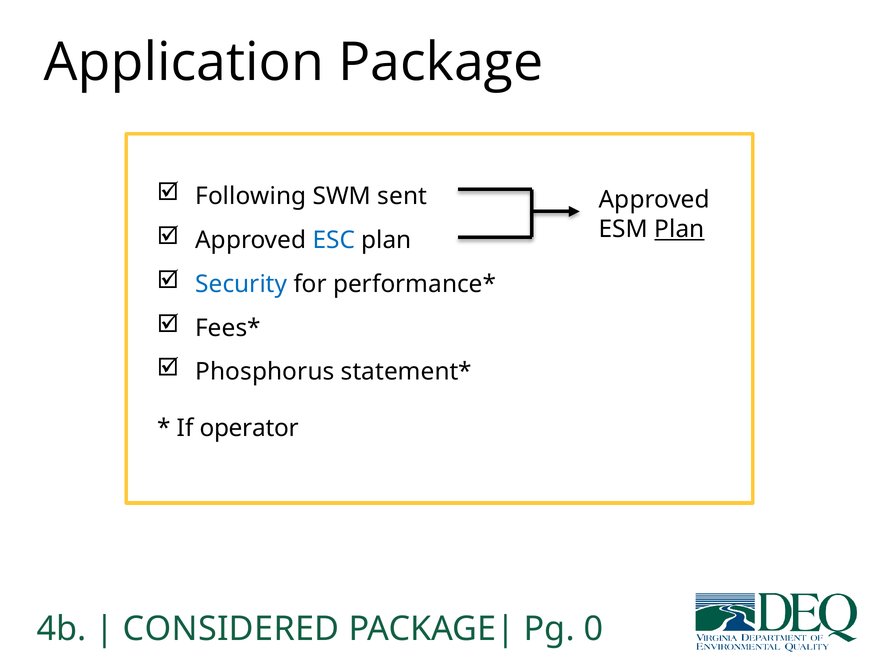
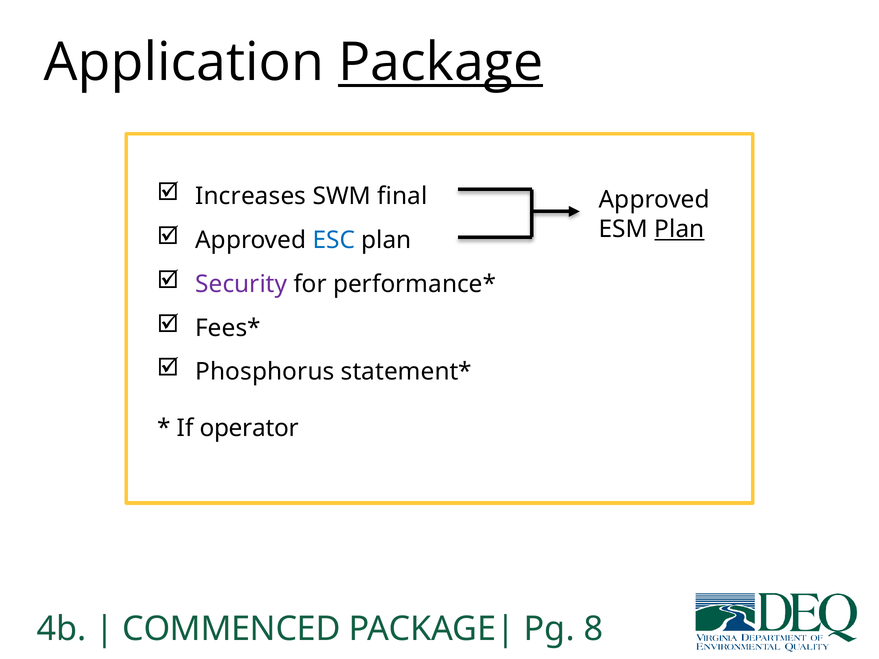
Package underline: none -> present
Following: Following -> Increases
sent: sent -> final
Security colour: blue -> purple
CONSIDERED: CONSIDERED -> COMMENCED
0: 0 -> 8
